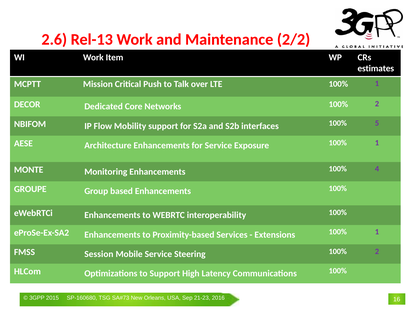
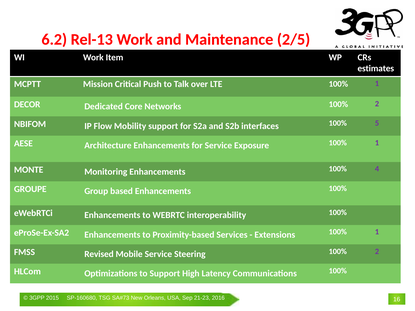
2.6: 2.6 -> 6.2
2/2: 2/2 -> 2/5
Session: Session -> Revised
